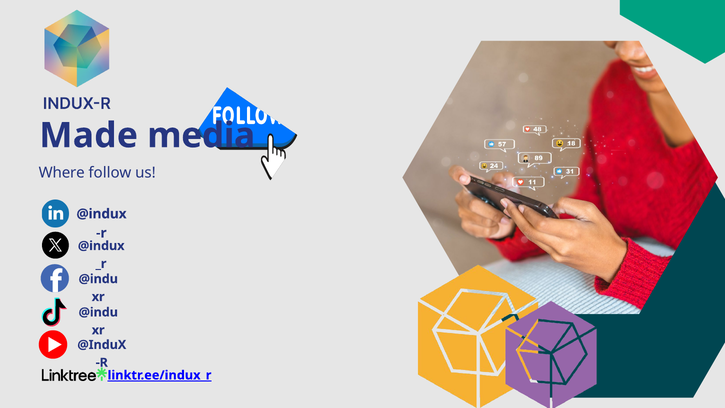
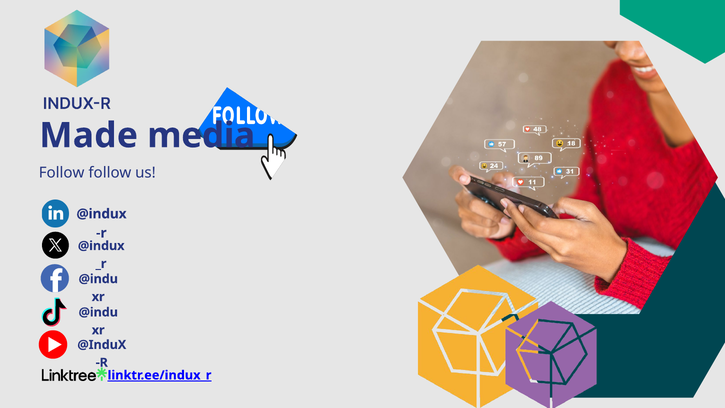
Where at (62, 173): Where -> Follow
